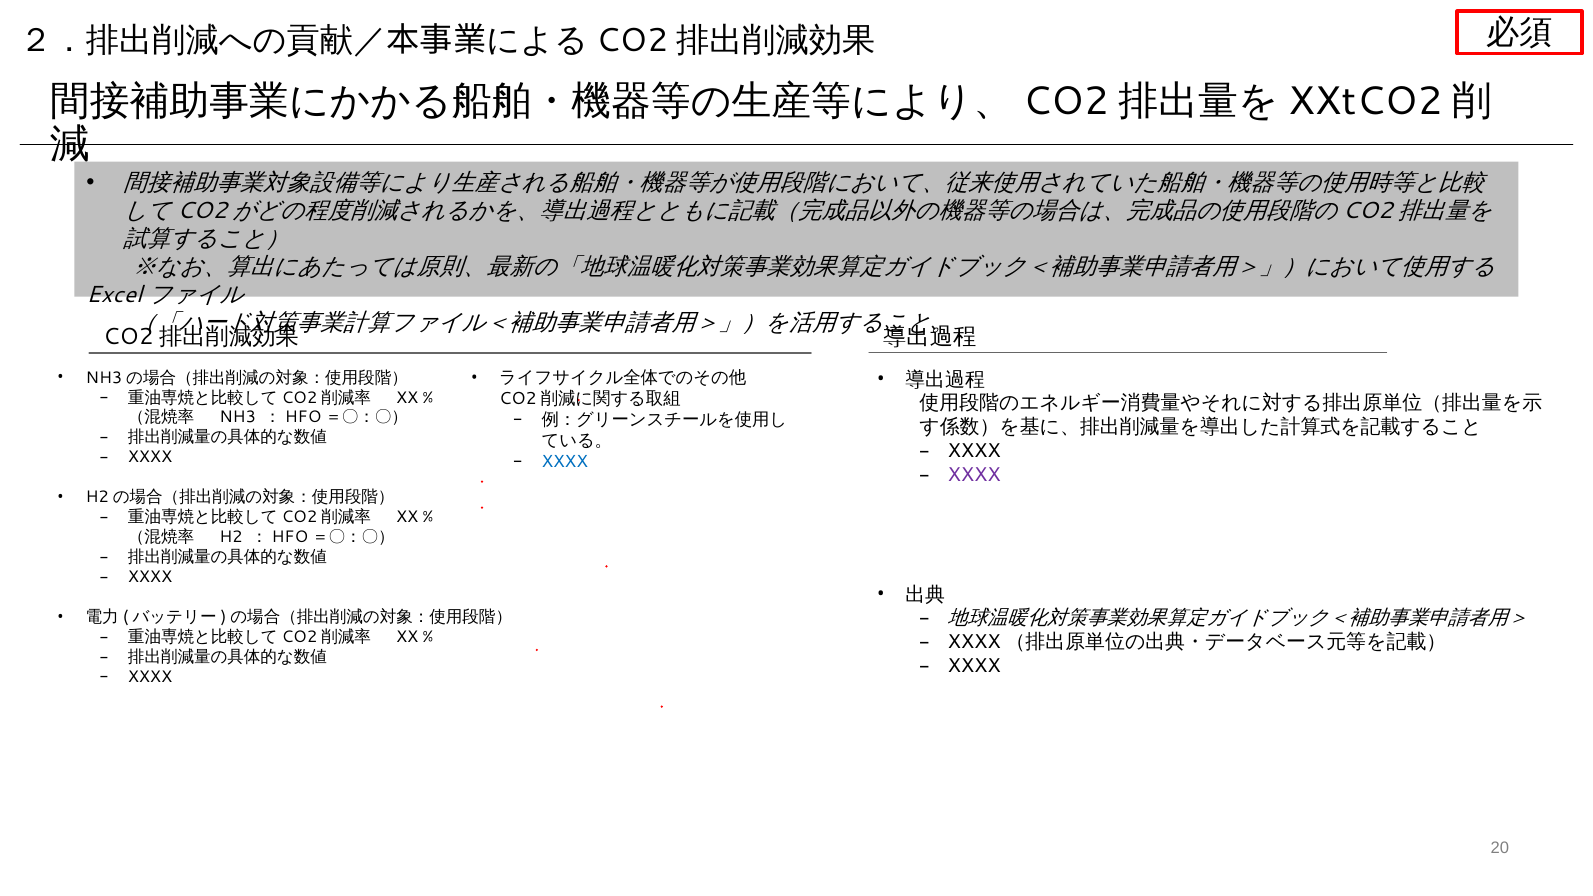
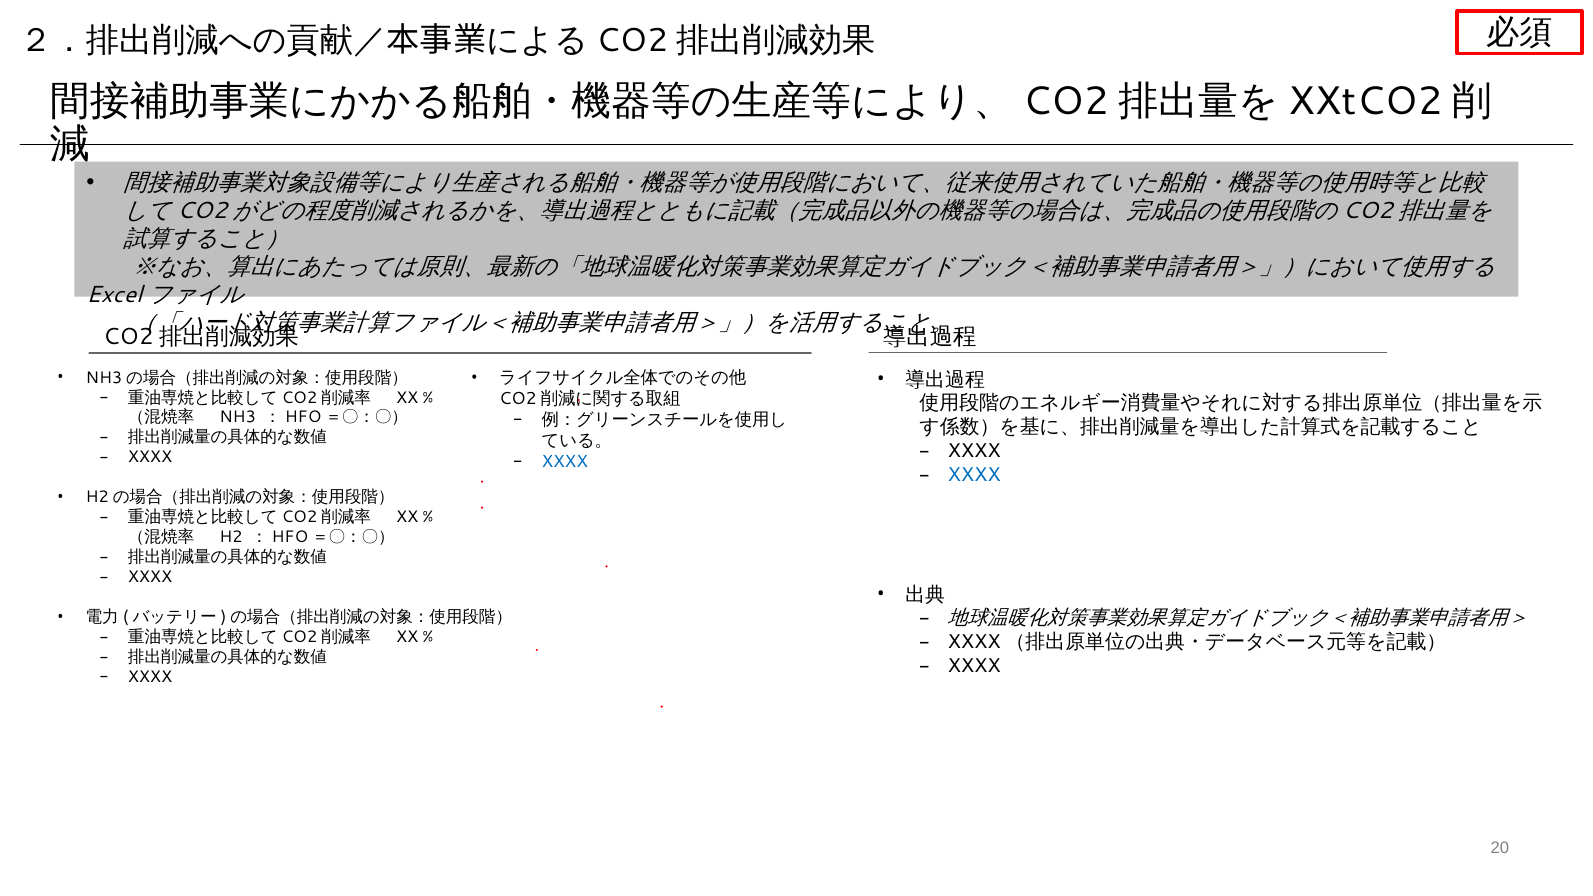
XXXX at (974, 475) colour: purple -> blue
